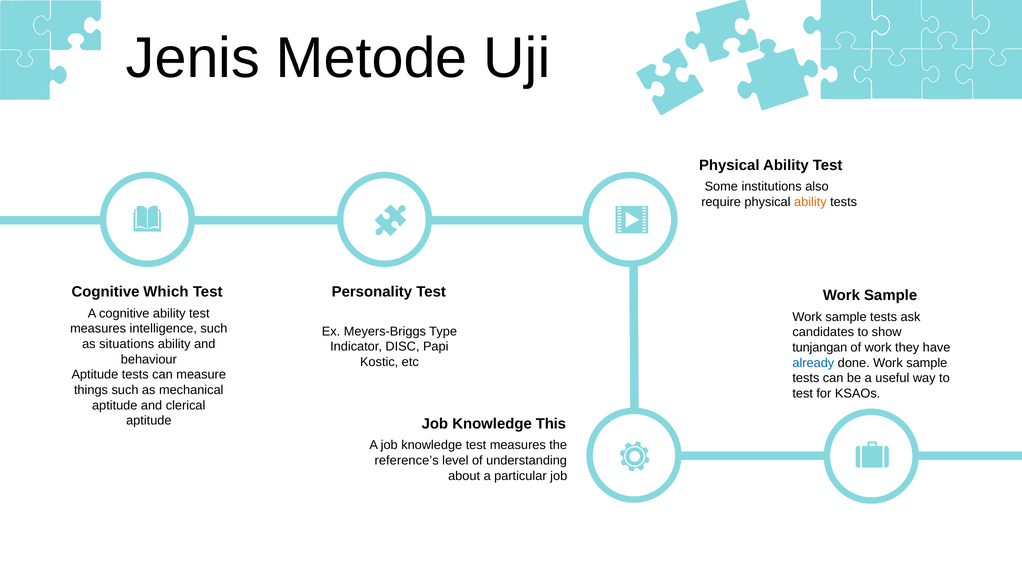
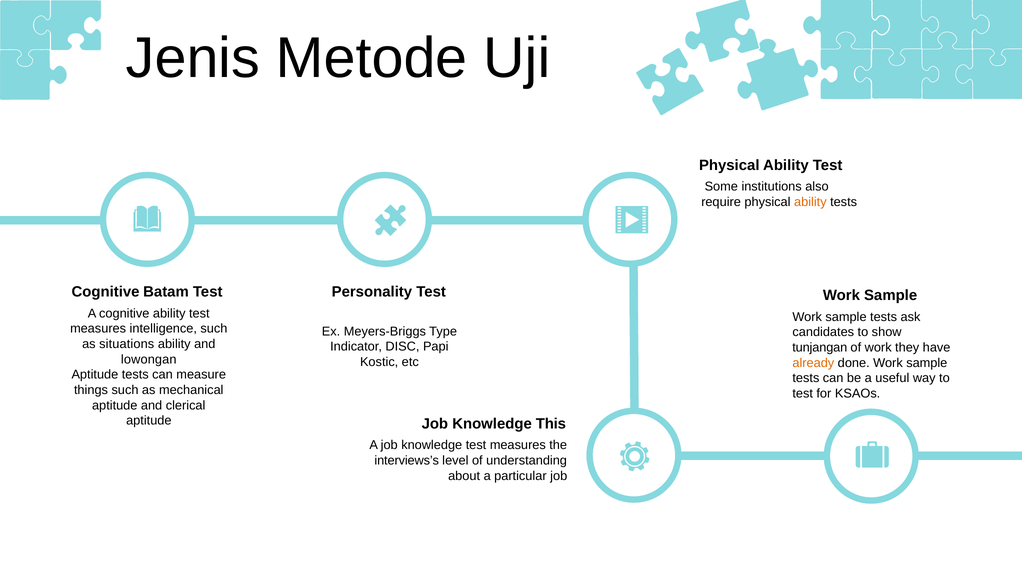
Which: Which -> Batam
behaviour: behaviour -> lowongan
already colour: blue -> orange
reference’s: reference’s -> interviews’s
